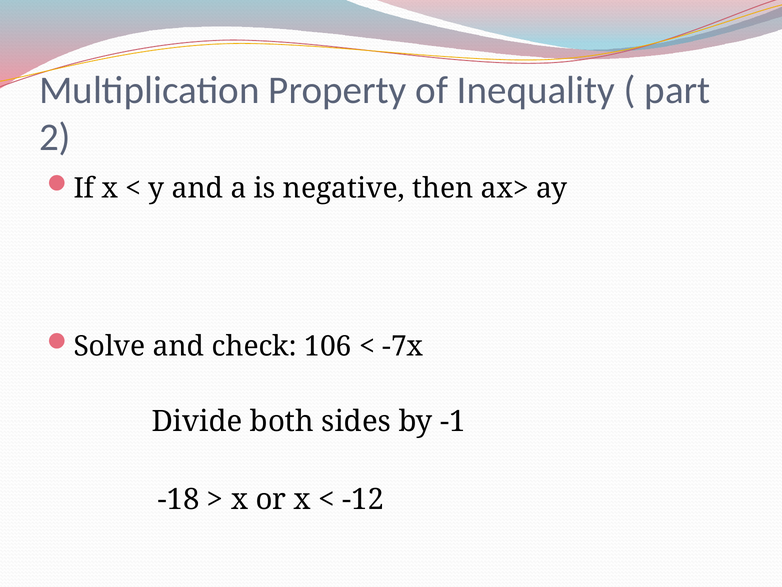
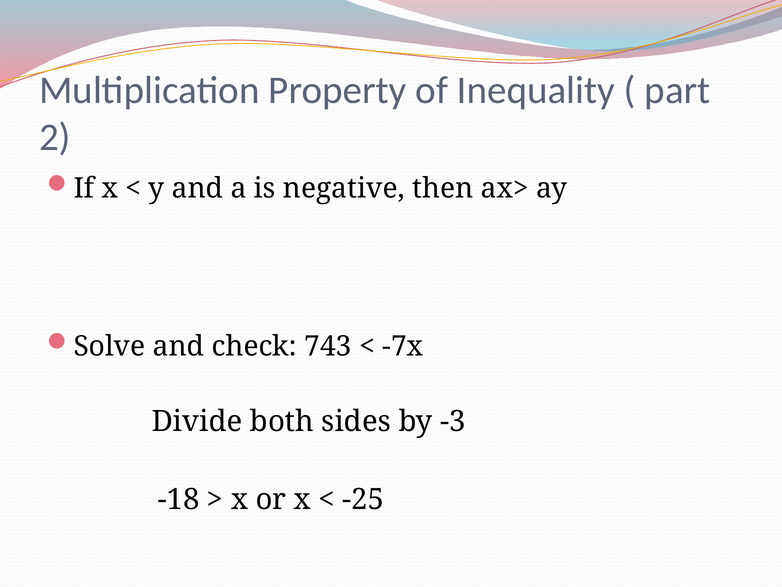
106: 106 -> 743
-1: -1 -> -3
-12: -12 -> -25
